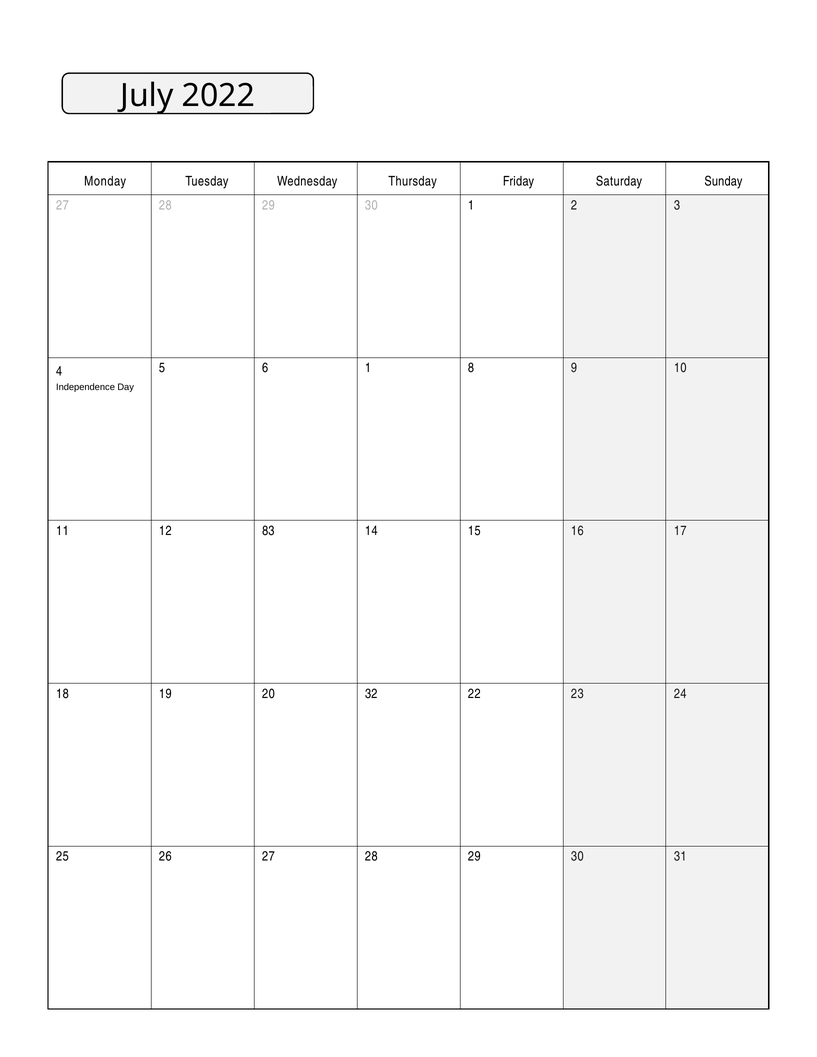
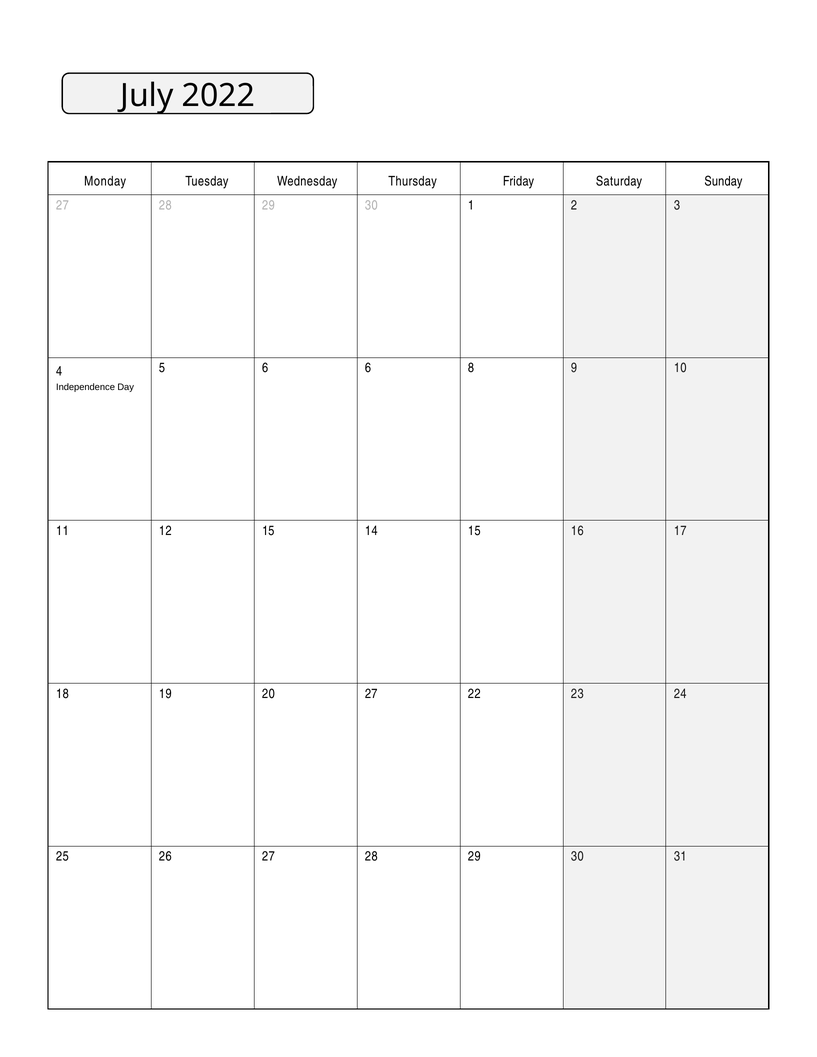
6 1: 1 -> 6
12 83: 83 -> 15
20 32: 32 -> 27
